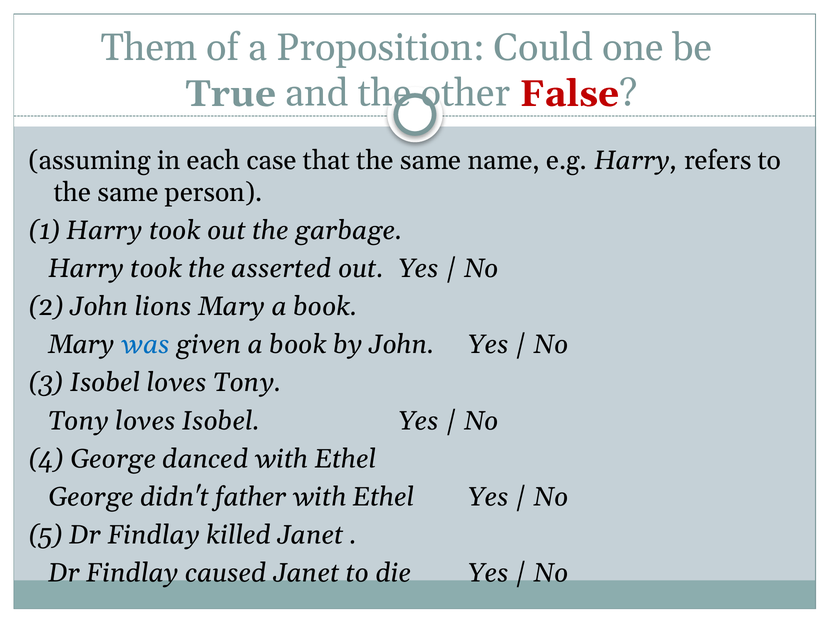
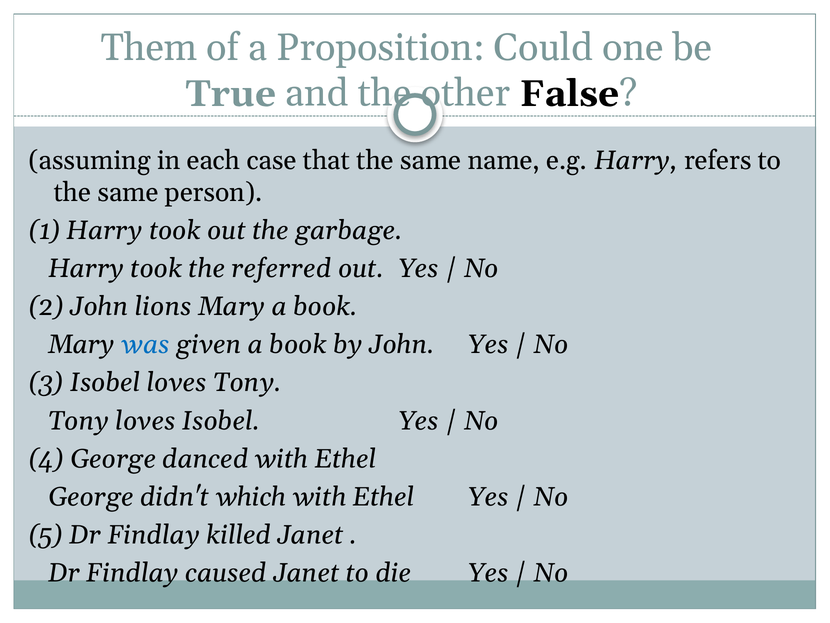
False colour: red -> black
asserted: asserted -> referred
father: father -> which
